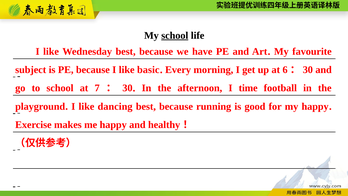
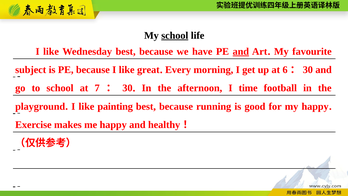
and at (241, 51) underline: none -> present
basic: basic -> great
dancing: dancing -> painting
